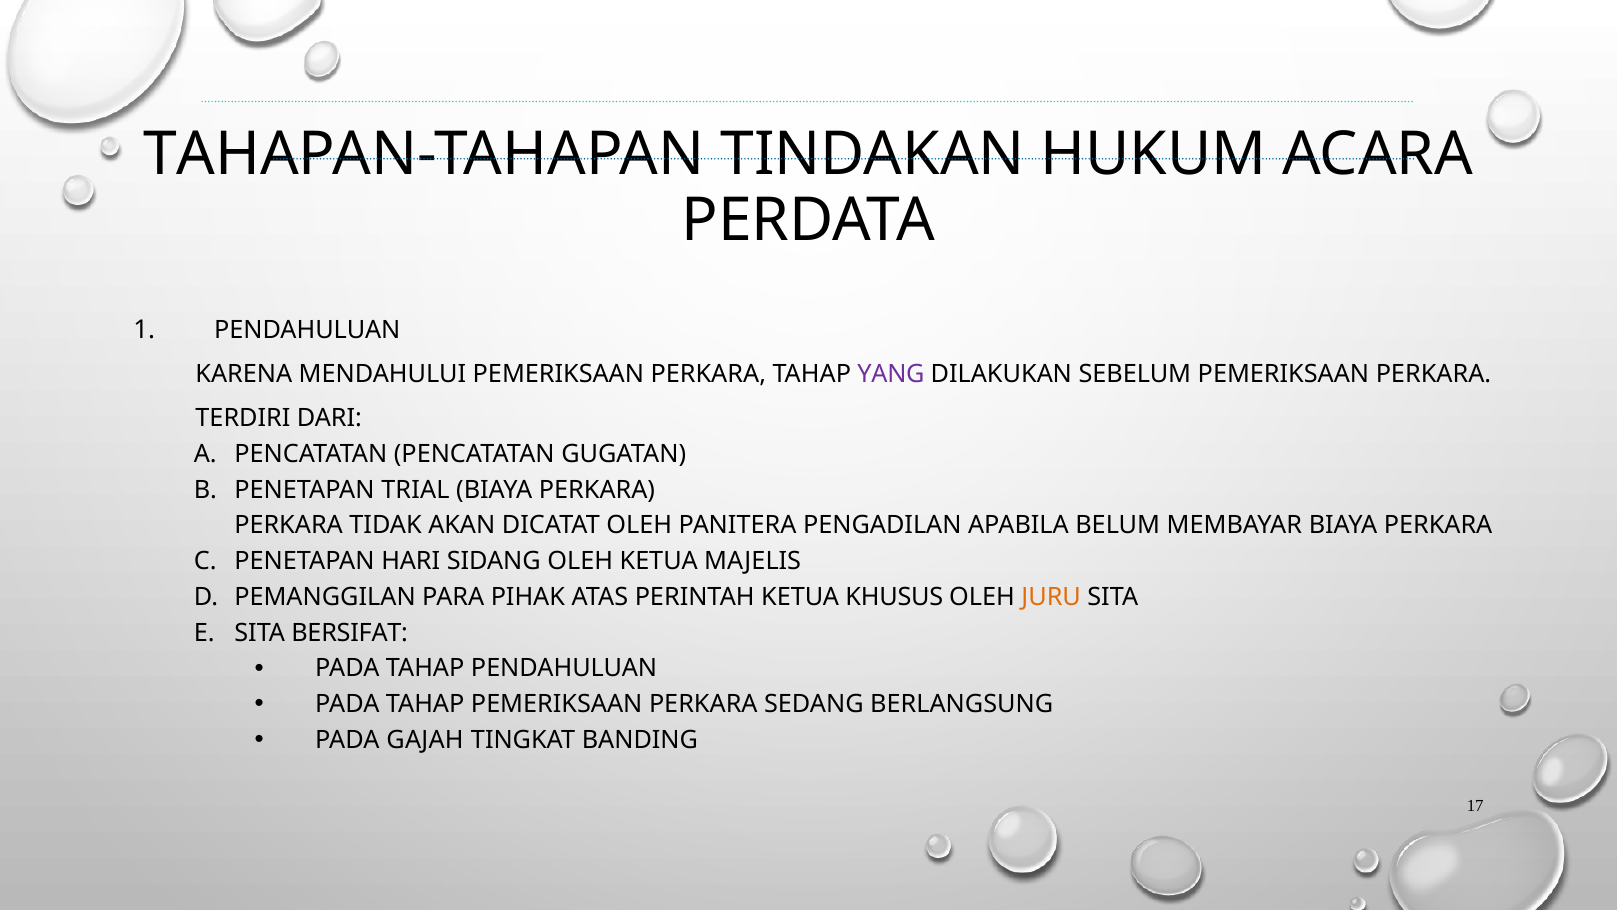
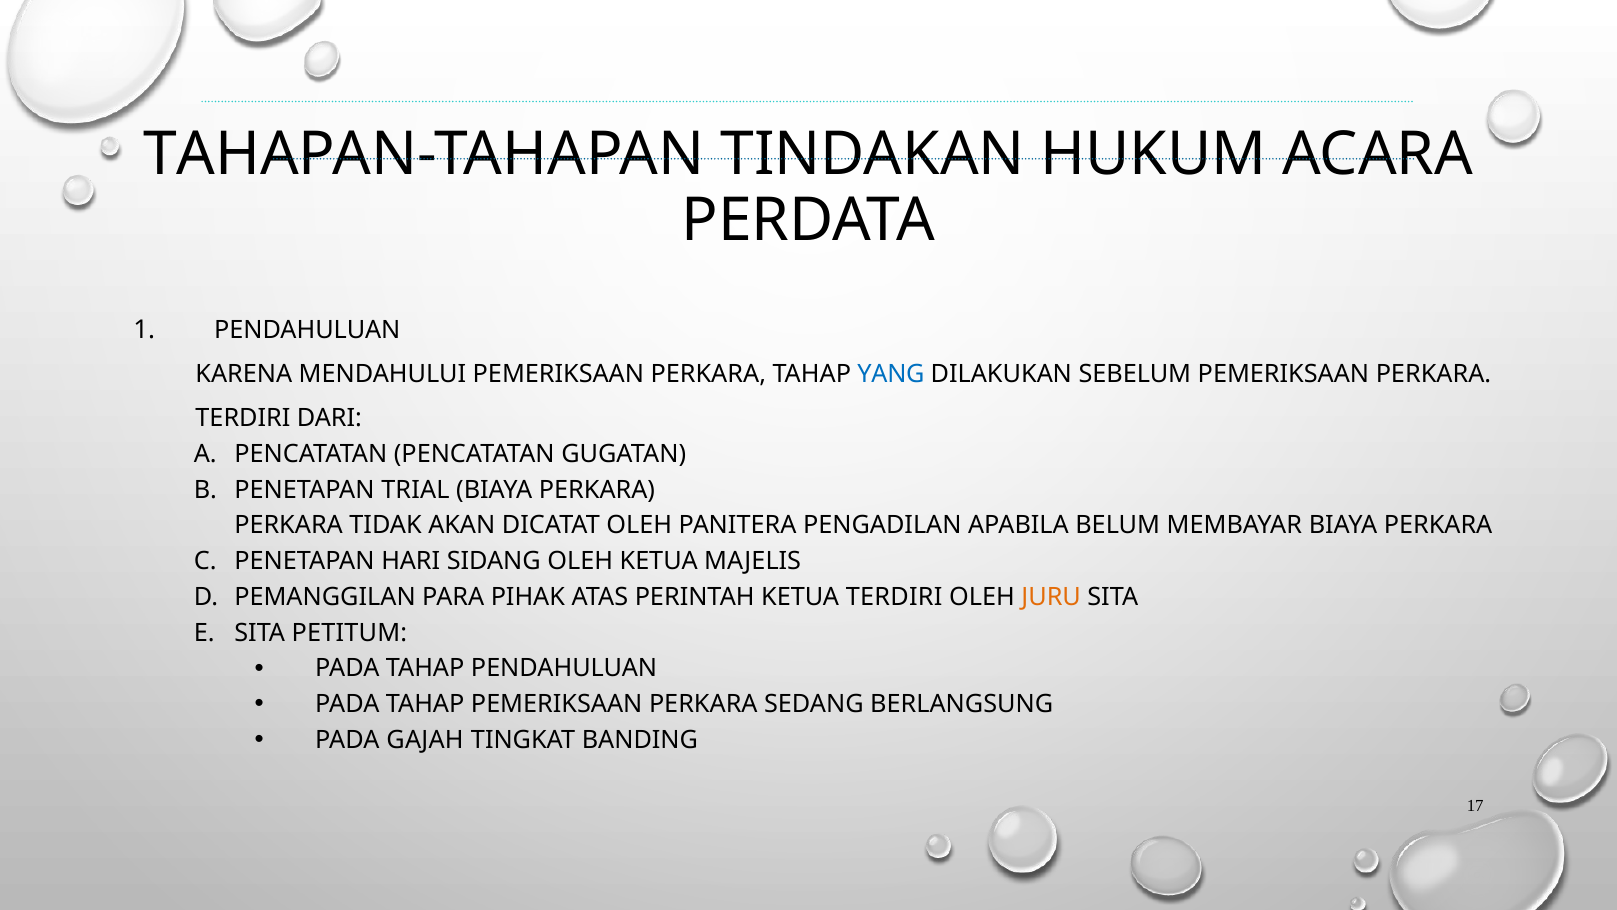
YANG colour: purple -> blue
KETUA KHUSUS: KHUSUS -> TERDIRI
BERSIFAT: BERSIFAT -> PETITUM
